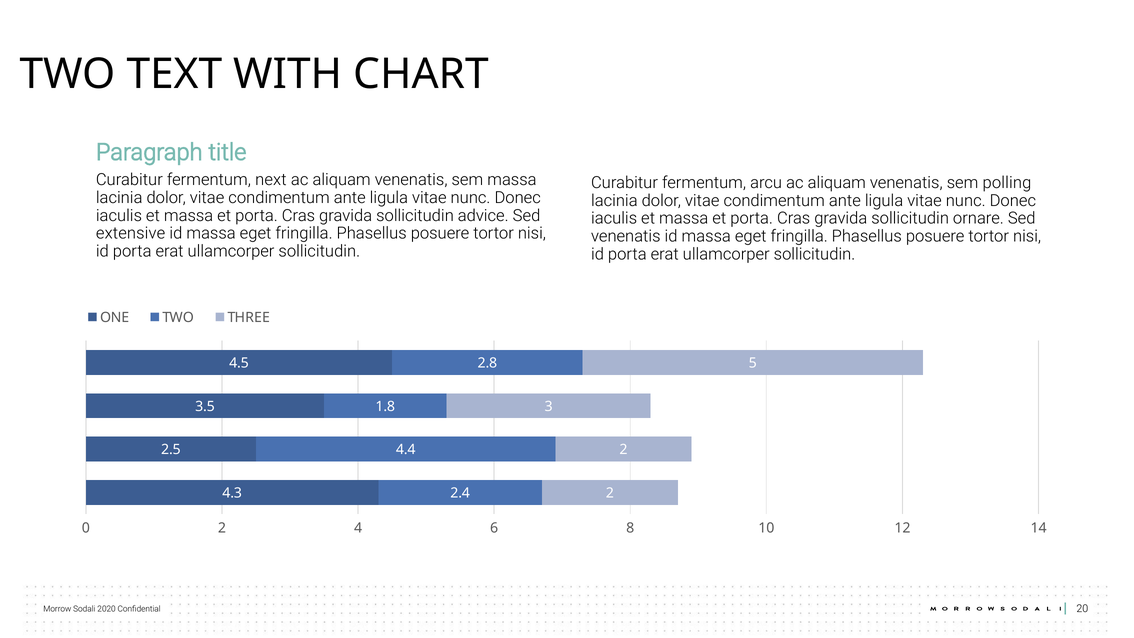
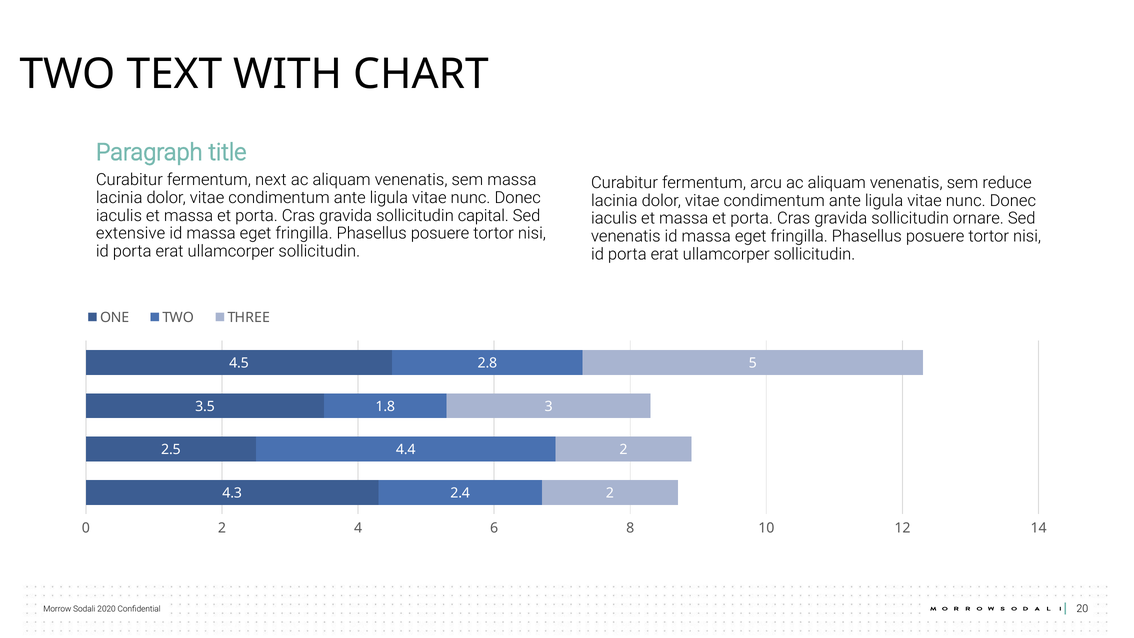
polling: polling -> reduce
advice: advice -> capital
